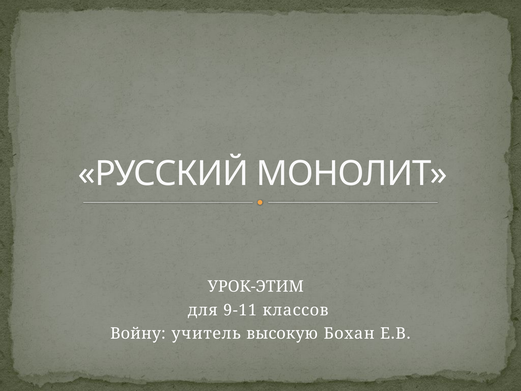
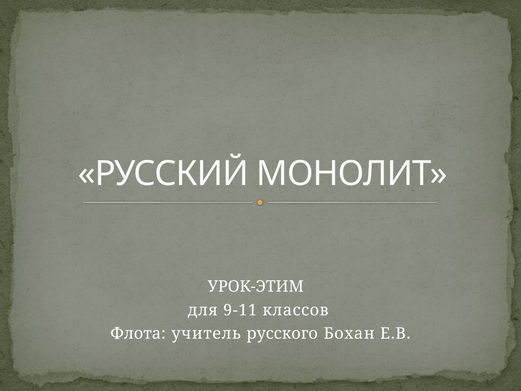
Войну: Войну -> Флота
высокую: высокую -> русского
